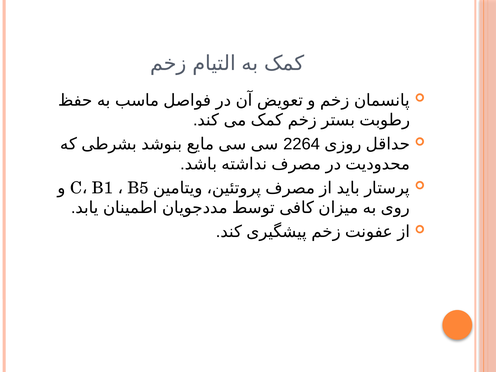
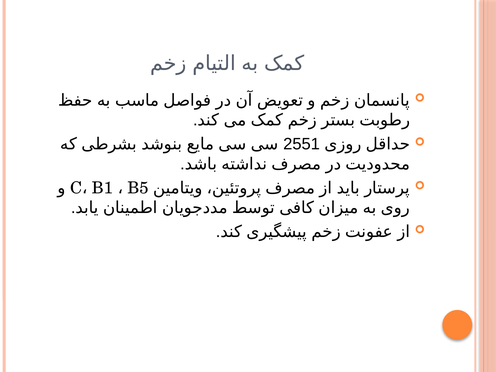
2264: 2264 -> 2551
